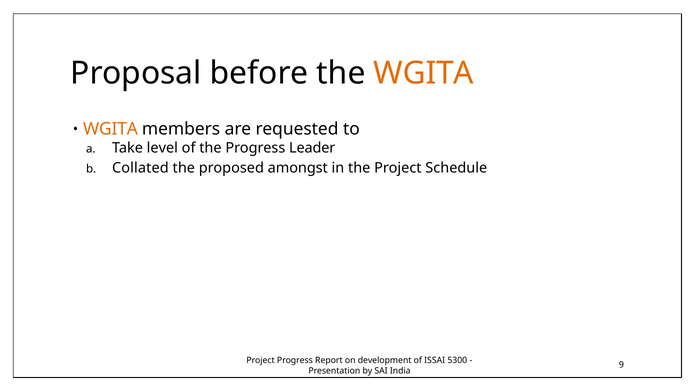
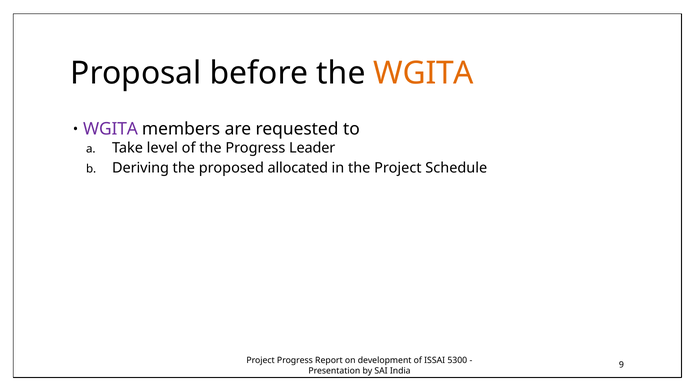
WGITA at (110, 129) colour: orange -> purple
Collated: Collated -> Deriving
amongst: amongst -> allocated
